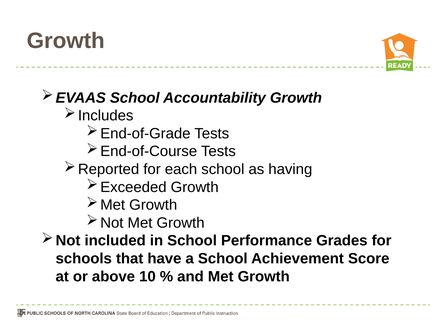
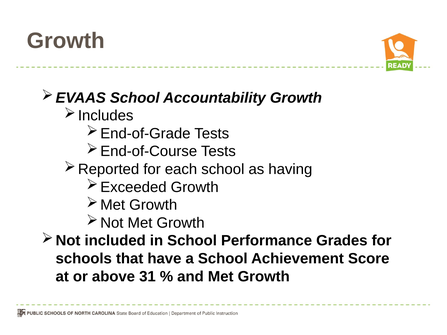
10: 10 -> 31
